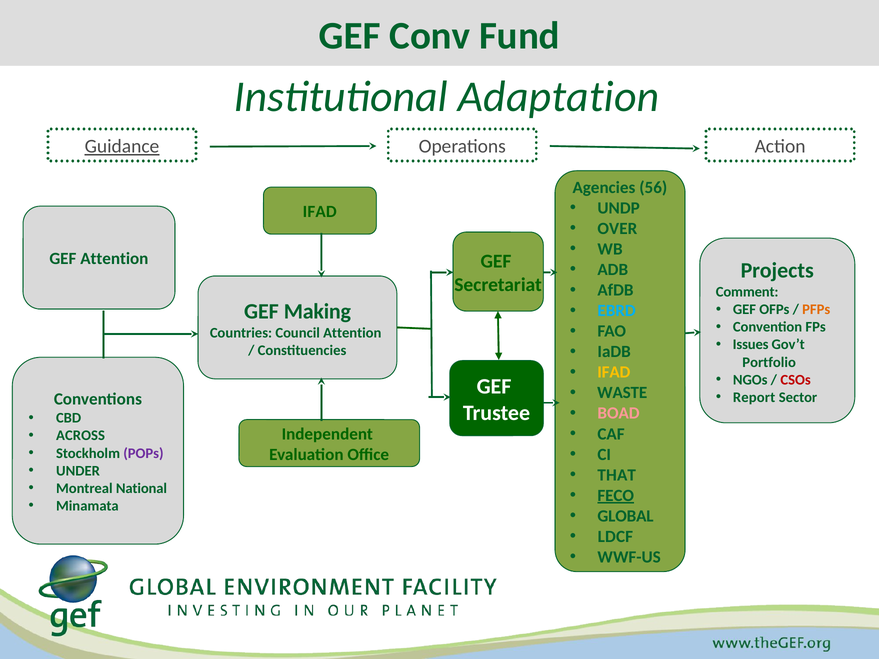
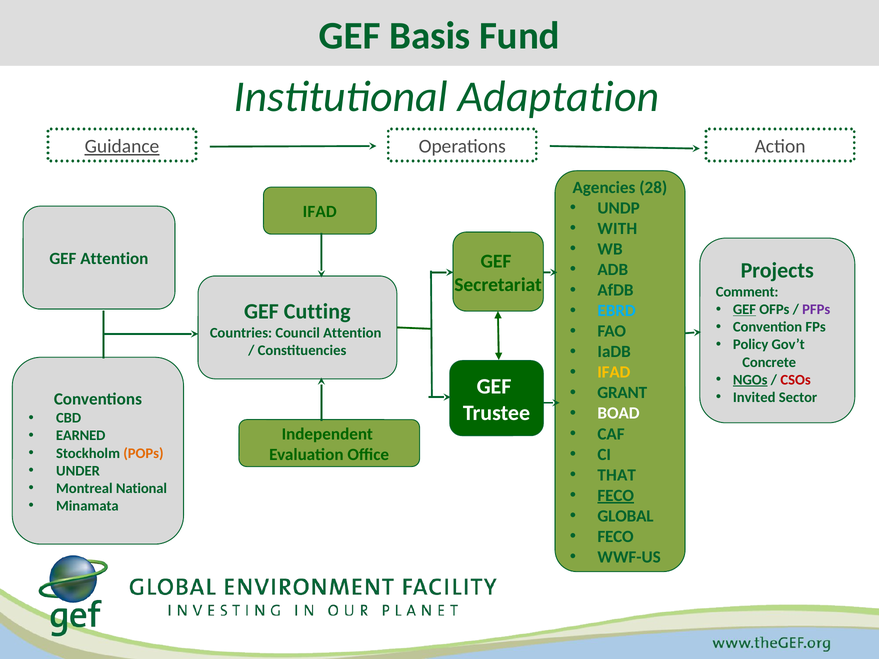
Conv: Conv -> Basis
56: 56 -> 28
OVER: OVER -> WITH
GEF at (744, 310) underline: none -> present
PFPs colour: orange -> purple
Making: Making -> Cutting
Issues: Issues -> Policy
Portfolio: Portfolio -> Concrete
NGOs underline: none -> present
WASTE: WASTE -> GRANT
Report: Report -> Invited
BOAD colour: pink -> white
ACROSS: ACROSS -> EARNED
POPs colour: purple -> orange
LDCF at (615, 537): LDCF -> FECO
